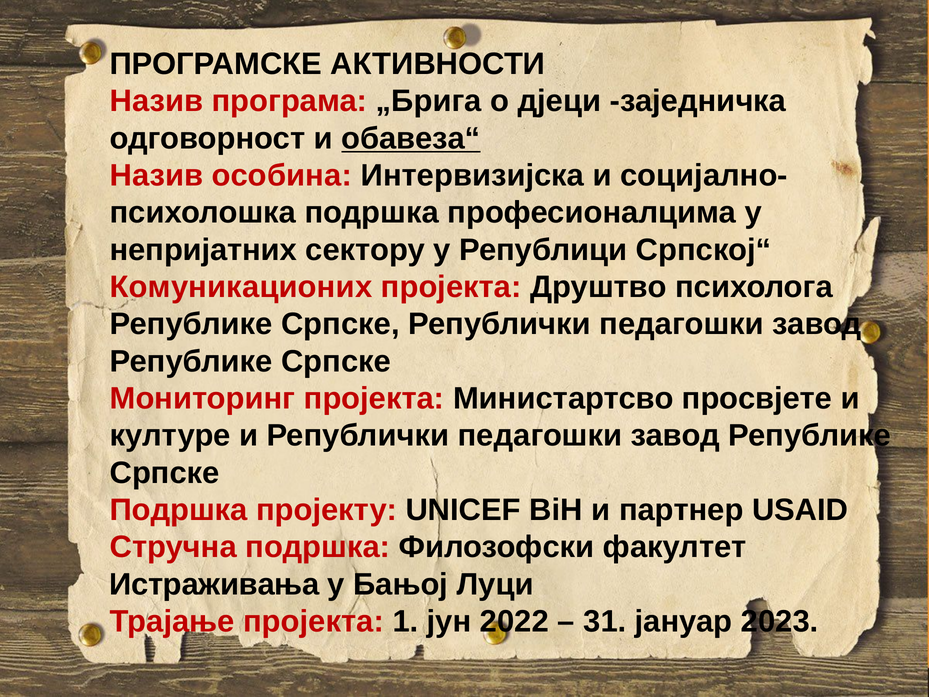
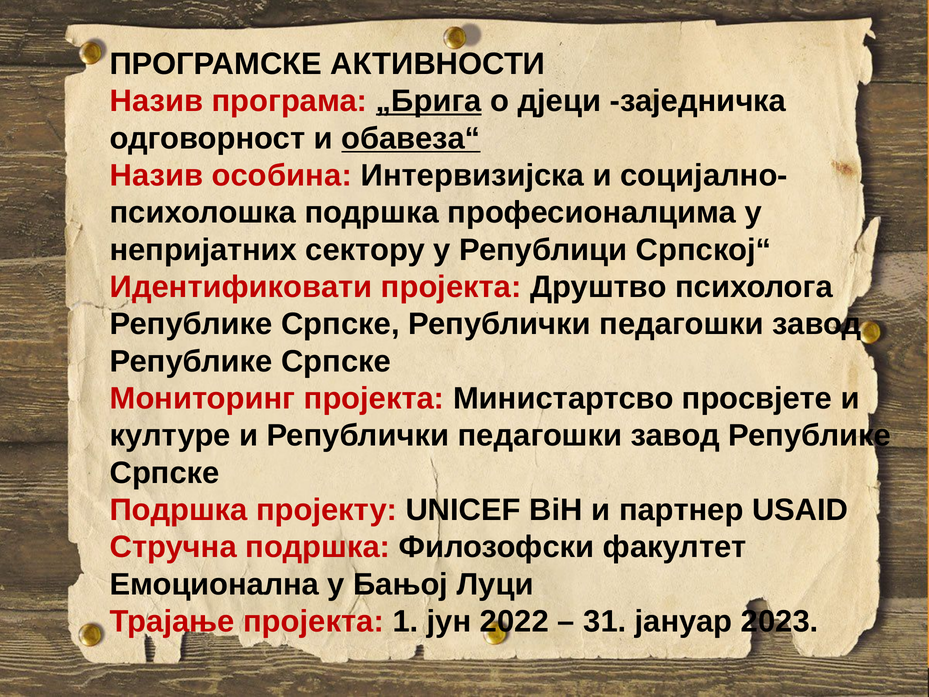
„Брига underline: none -> present
Комуникационих: Комуникационих -> Идентификовати
Истраживања: Истраживања -> Емоционална
